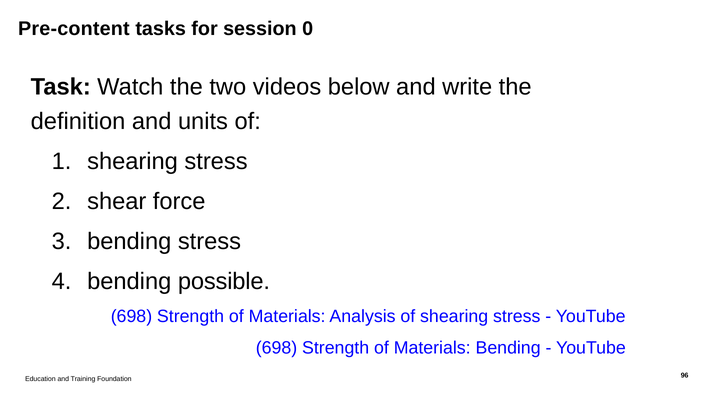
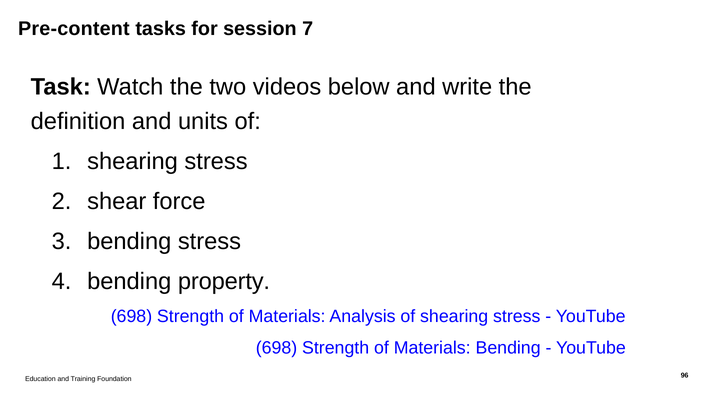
0: 0 -> 7
possible: possible -> property
